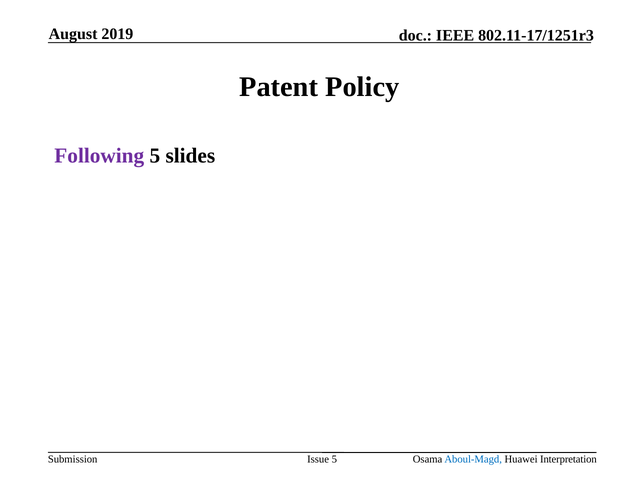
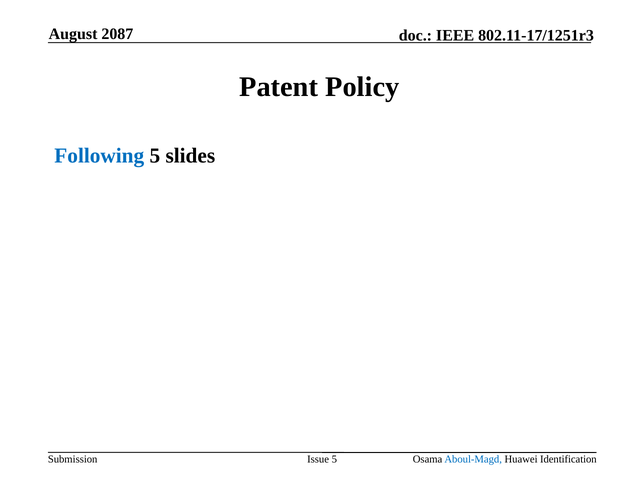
2019: 2019 -> 2087
Following colour: purple -> blue
Interpretation: Interpretation -> Identification
